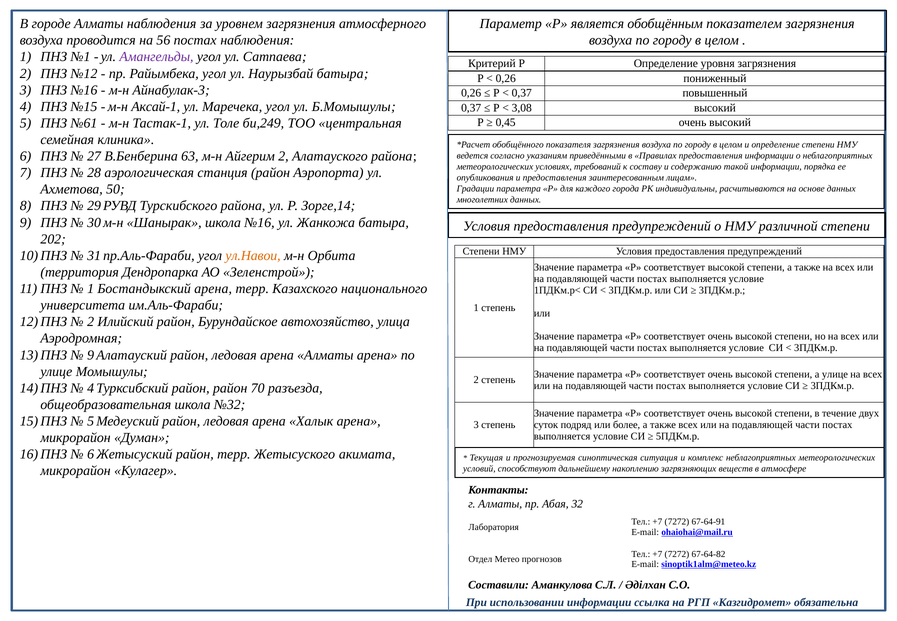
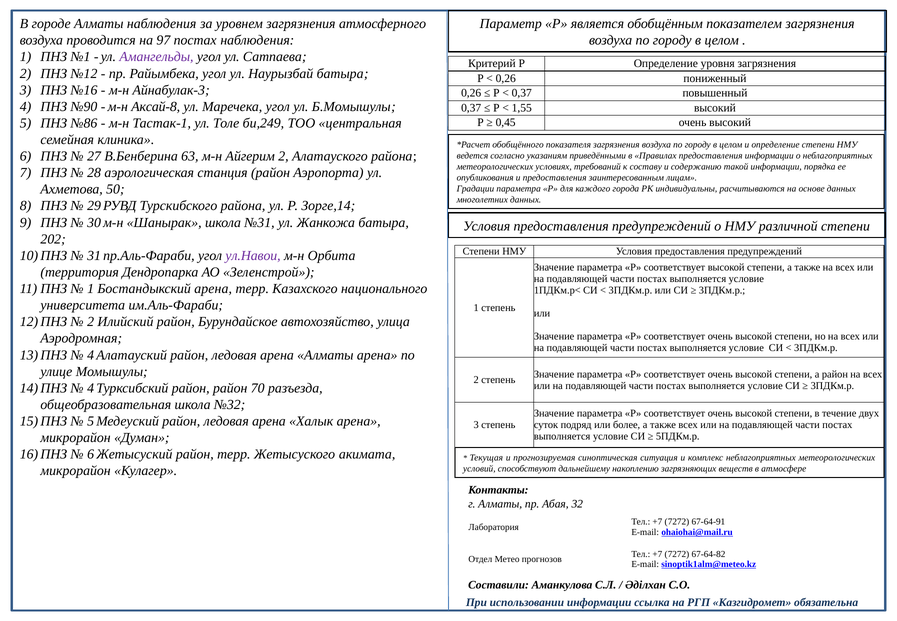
56: 56 -> 97
№15: №15 -> №90
Аксай-1: Аксай-1 -> Аксай-8
3,08: 3,08 -> 1,55
№61: №61 -> №86
школа №16: №16 -> №31
ул.Навои colour: orange -> purple
9 at (91, 355): 9 -> 4
а улице: улице -> район
